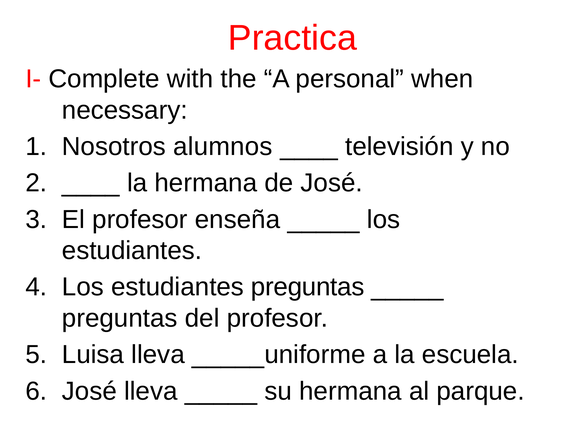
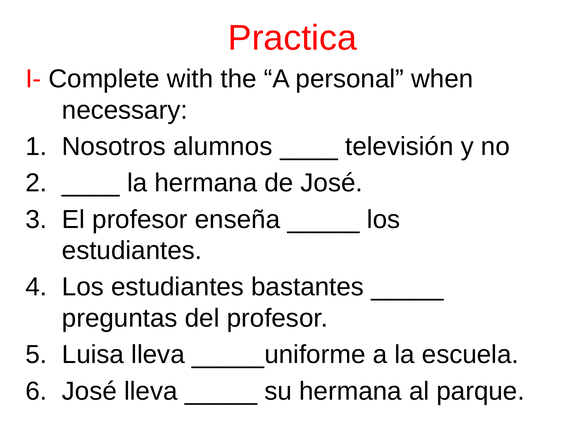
estudiantes preguntas: preguntas -> bastantes
